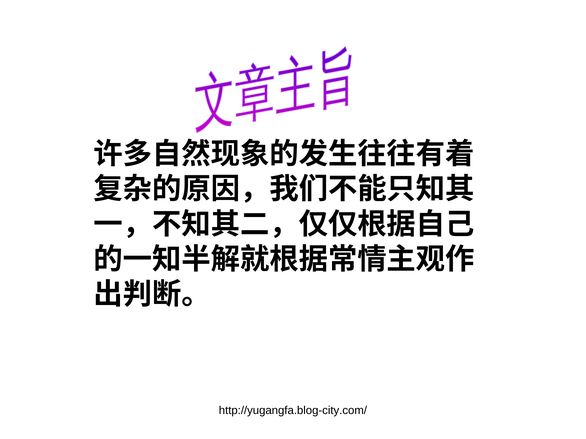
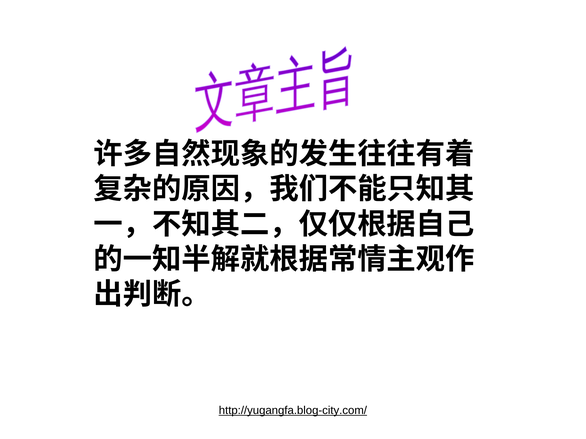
http://yugangfa.blog-city.com/ underline: none -> present
